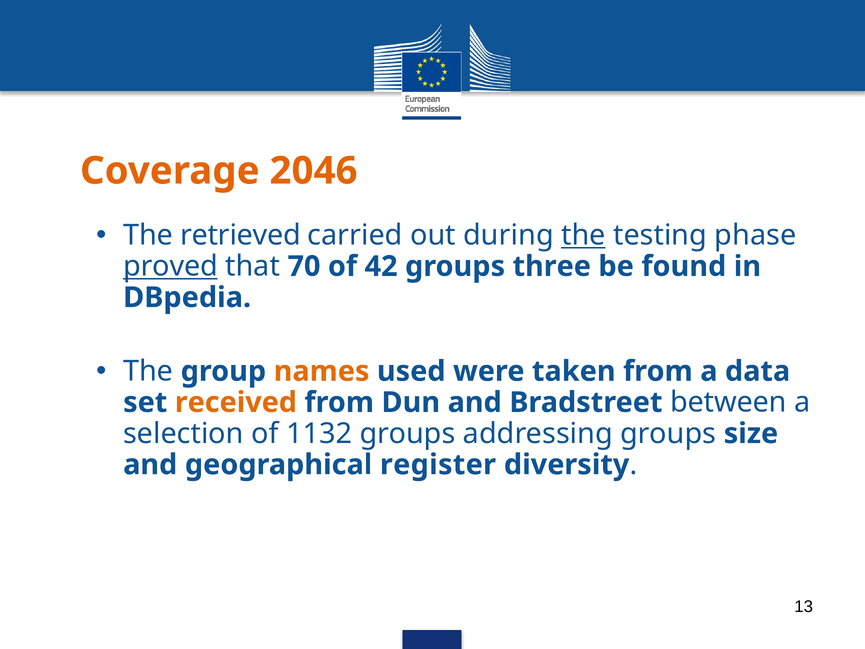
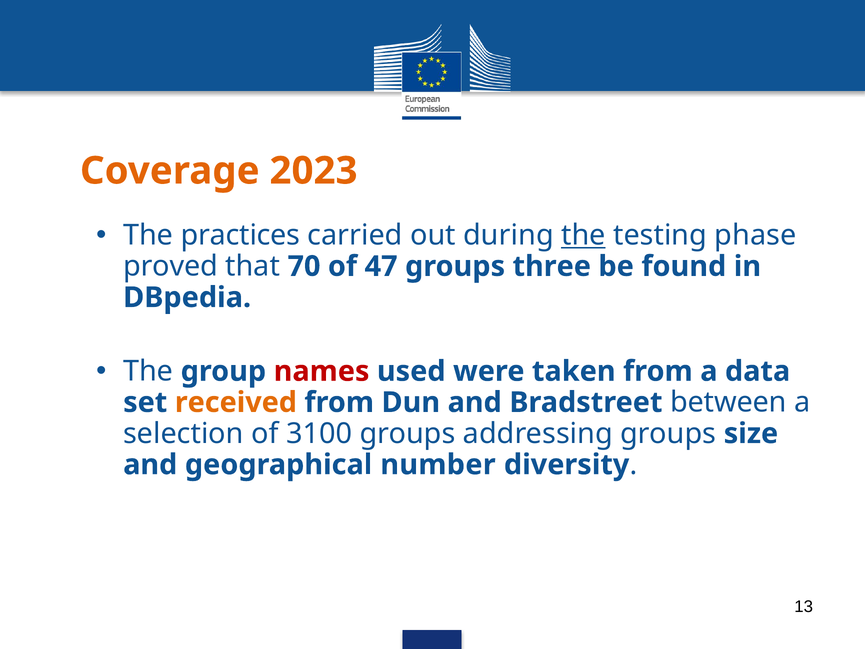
2046: 2046 -> 2023
retrieved: retrieved -> practices
proved underline: present -> none
42: 42 -> 47
names colour: orange -> red
1132: 1132 -> 3100
register: register -> number
